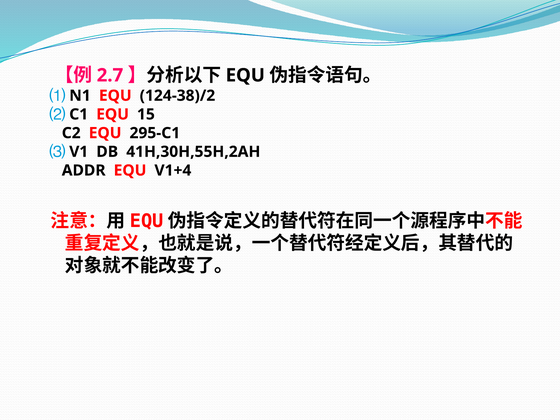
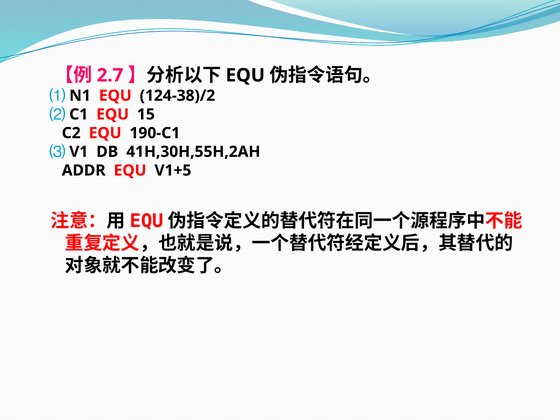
295-C1: 295-C1 -> 190-C1
V1+4: V1+4 -> V1+5
